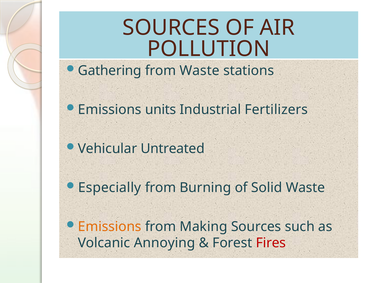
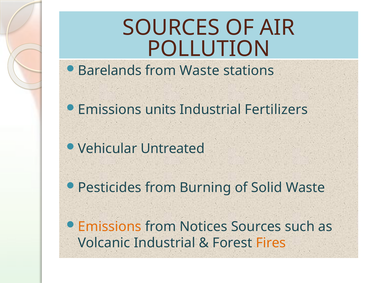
Gathering: Gathering -> Barelands
Especially: Especially -> Pesticides
Making: Making -> Notices
Volcanic Annoying: Annoying -> Industrial
Fires colour: red -> orange
